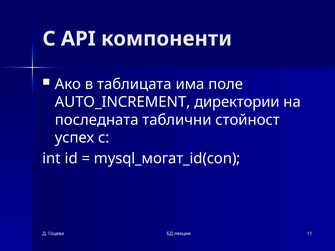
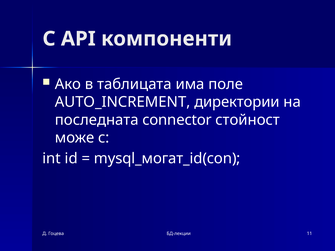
таблични: таблични -> connector
успех: успех -> може
